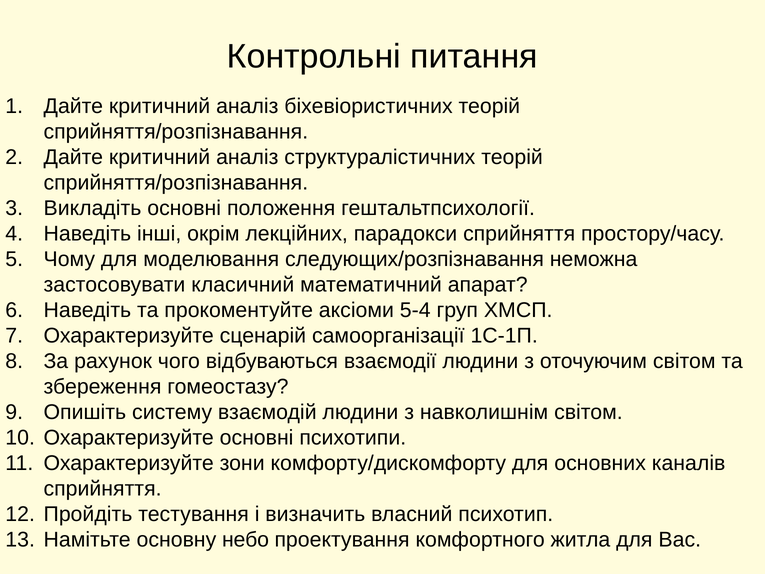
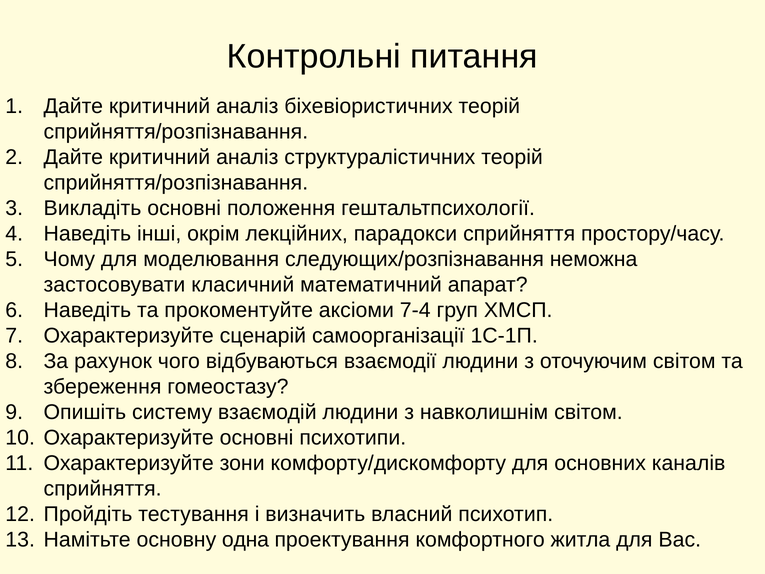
5-4: 5-4 -> 7-4
небо: небо -> одна
